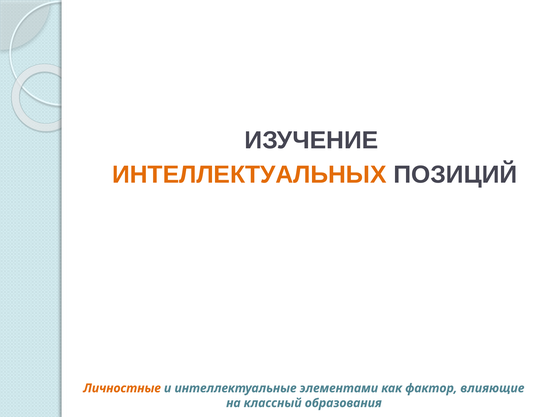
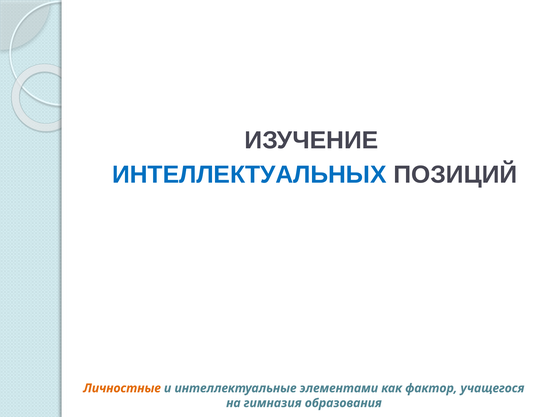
ИНТЕЛЛЕКТУАЛЬНЫХ colour: orange -> blue
влияющие: влияющие -> учащегося
классный: классный -> гимназия
